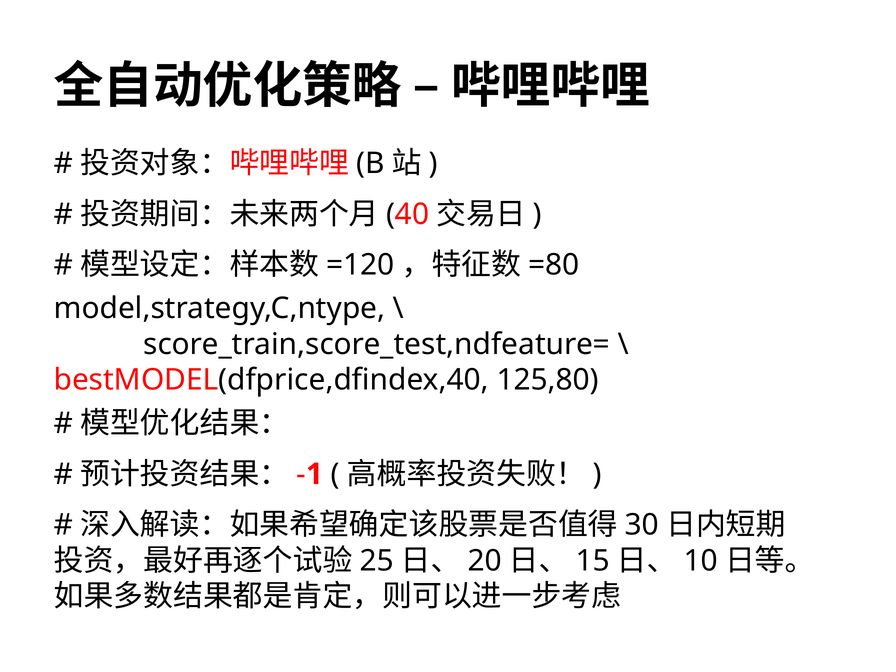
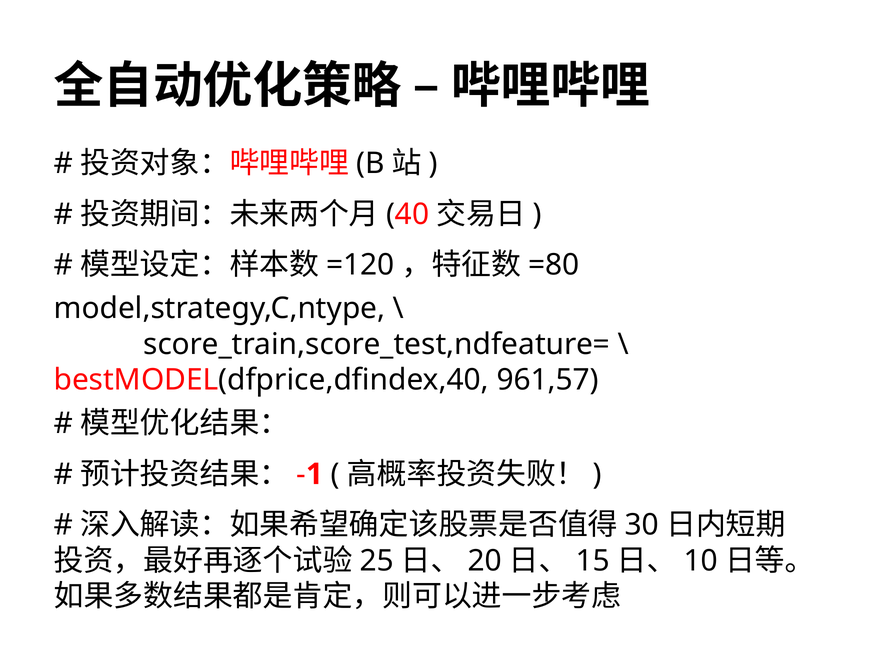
125,80: 125,80 -> 961,57
